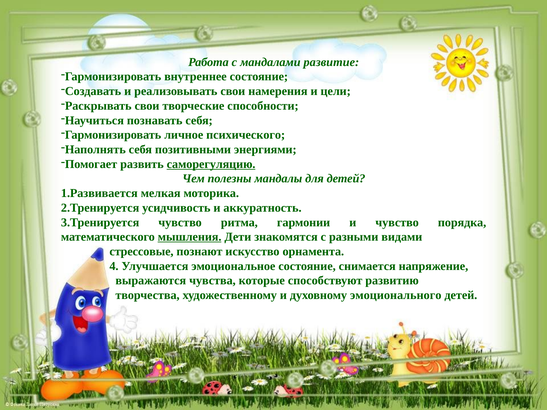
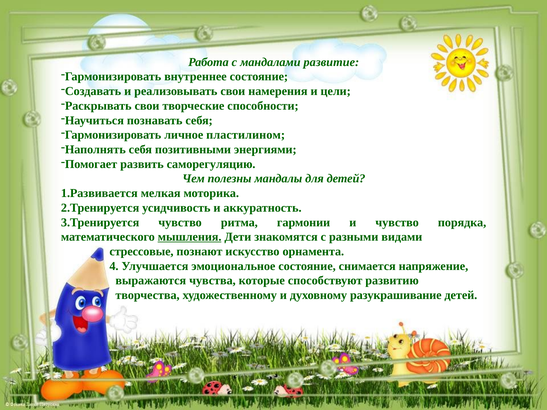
психического: психического -> пластилином
саморегуляцию underline: present -> none
эмоционального: эмоционального -> разукрашивание
